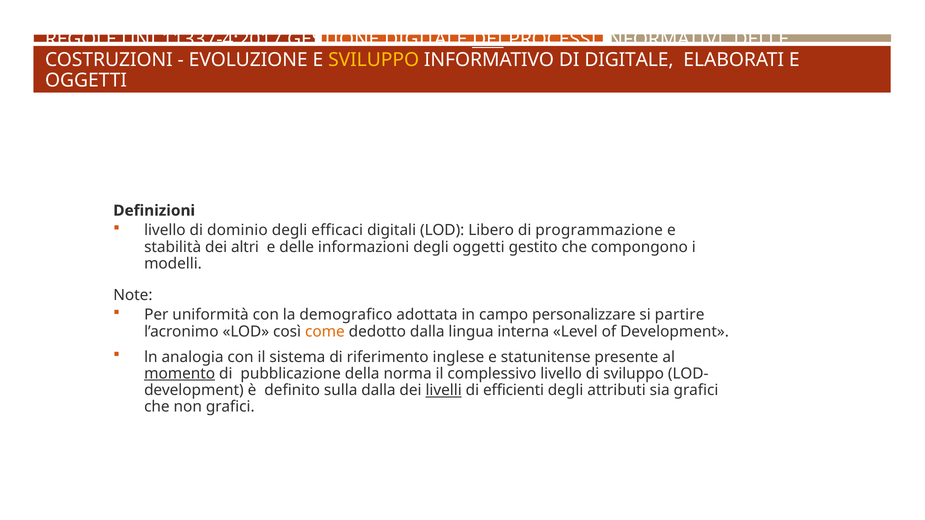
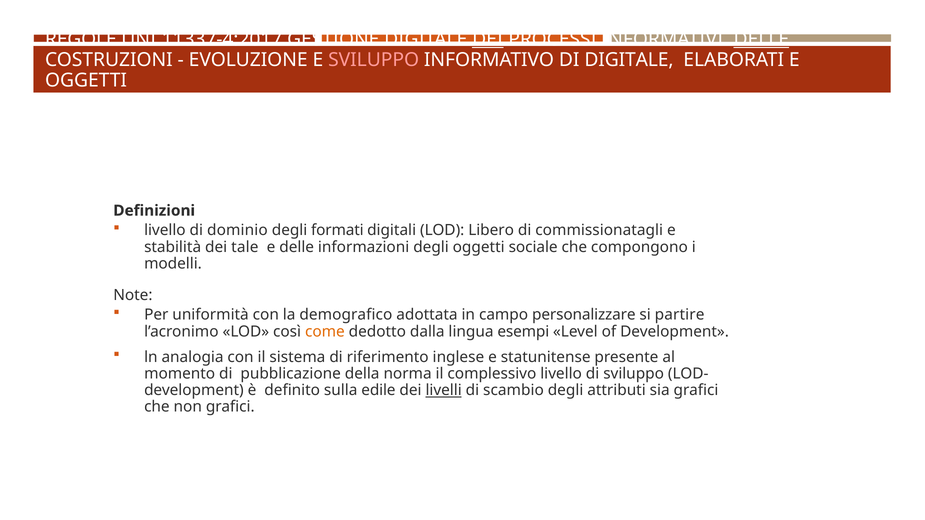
DELLE at (761, 39) underline: none -> present
SVILUPPO at (374, 60) colour: yellow -> pink
efficaci: efficaci -> formati
programmazione: programmazione -> commissionatagli
altri: altri -> tale
gestito: gestito -> sociale
interna: interna -> esempi
momento underline: present -> none
sulla dalla: dalla -> edile
efficienti: efficienti -> scambio
